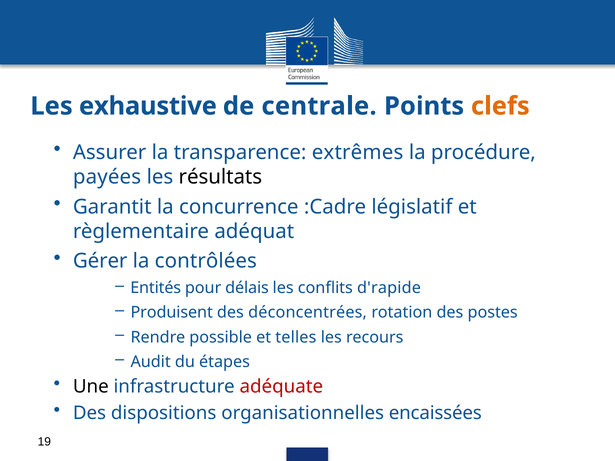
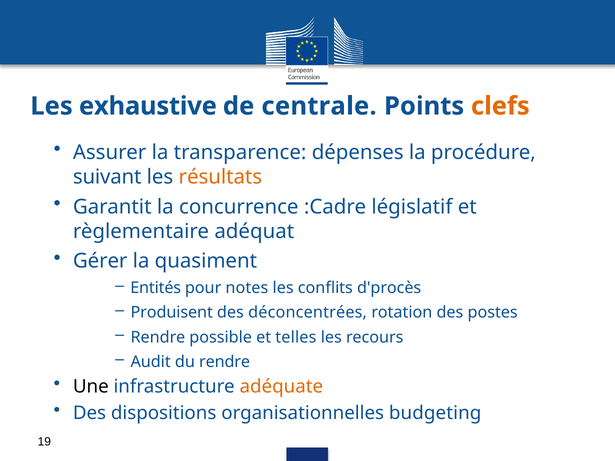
extrêmes: extrêmes -> dépenses
payées: payées -> suivant
résultats colour: black -> orange
contrôlées: contrôlées -> quasiment
délais: délais -> notes
d'rapide: d'rapide -> d'procès
du étapes: étapes -> rendre
adéquate colour: red -> orange
encaissées: encaissées -> budgeting
